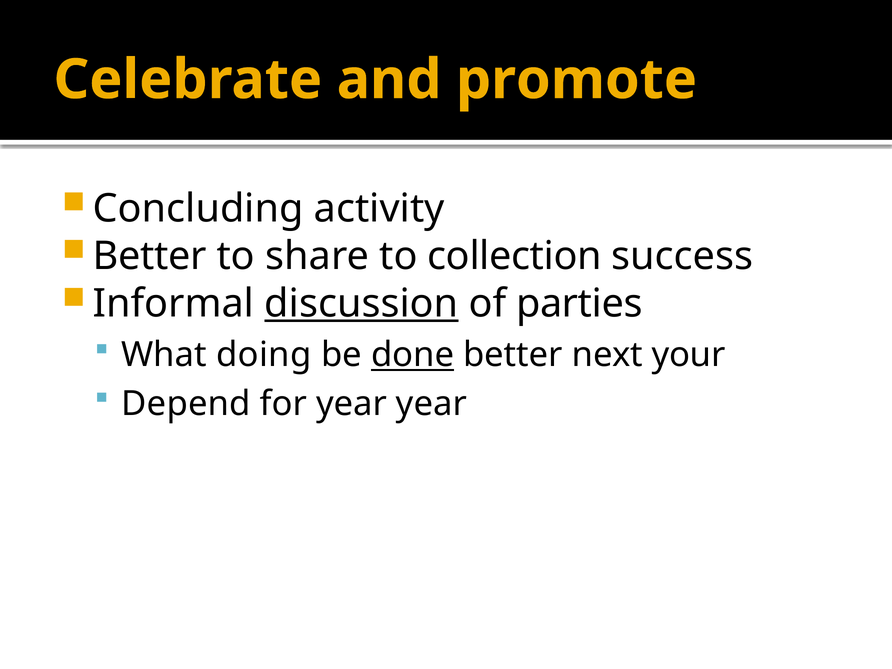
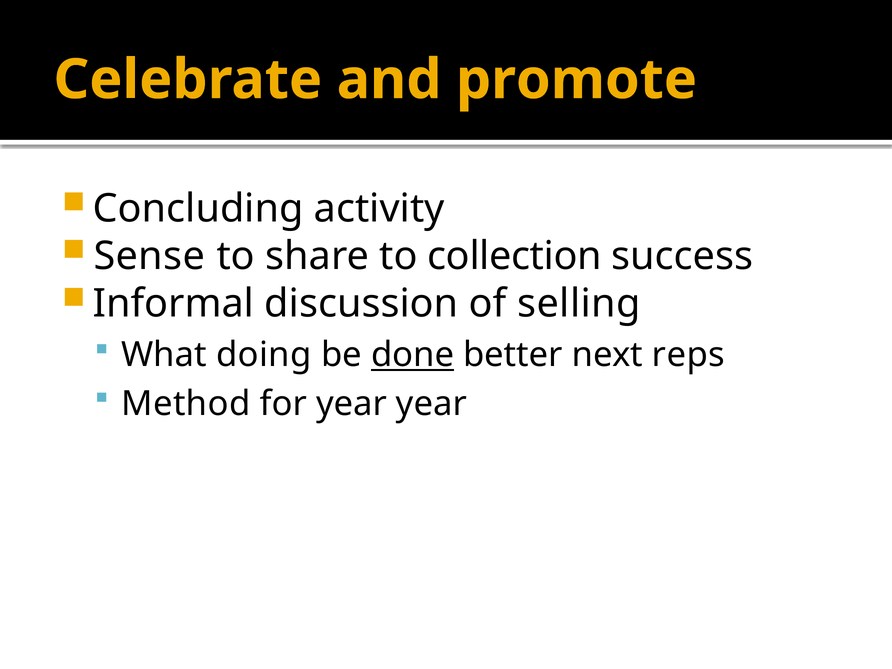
Better at (150, 256): Better -> Sense
discussion underline: present -> none
parties: parties -> selling
your: your -> reps
Depend: Depend -> Method
